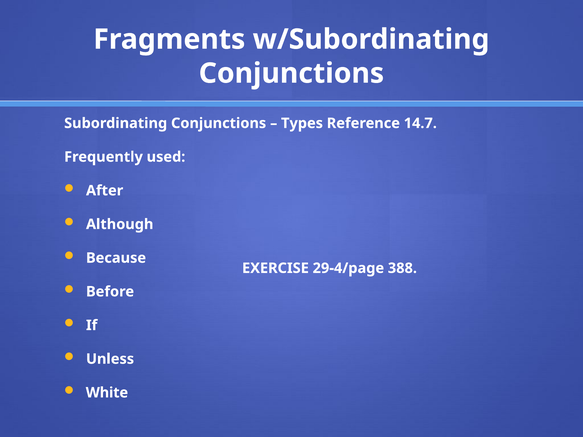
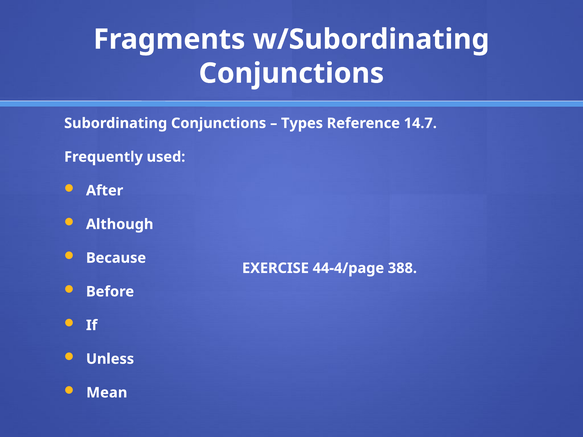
29-4/page: 29-4/page -> 44-4/page
White: White -> Mean
